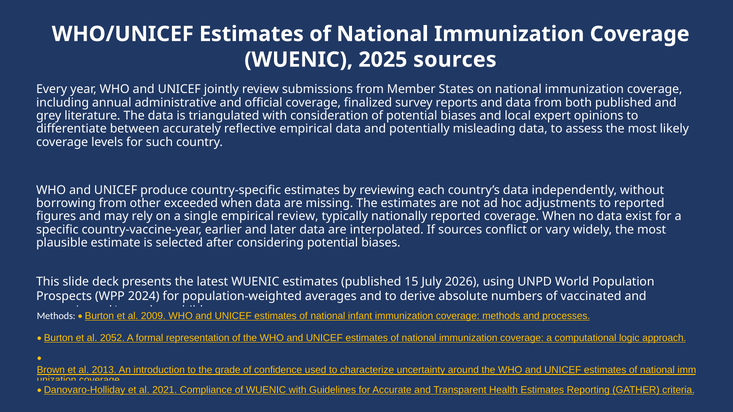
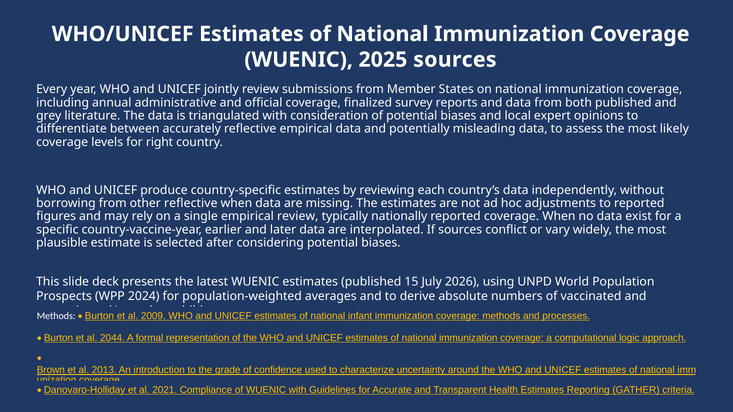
such: such -> right
other exceeded: exceeded -> reflective
2052: 2052 -> 2044
